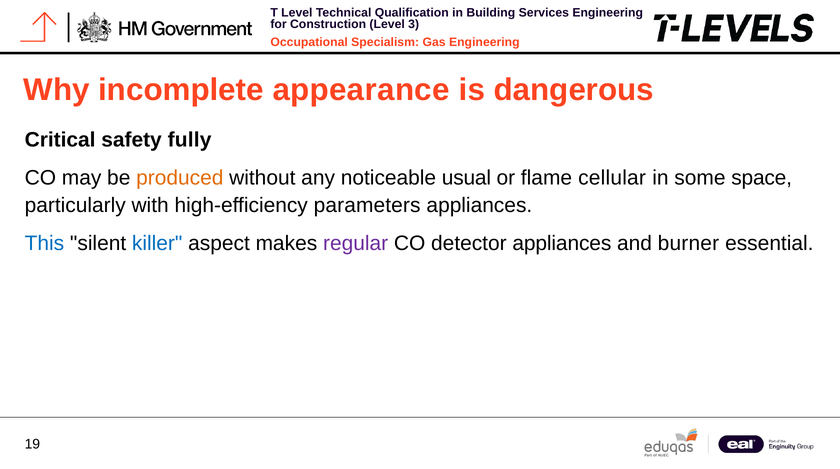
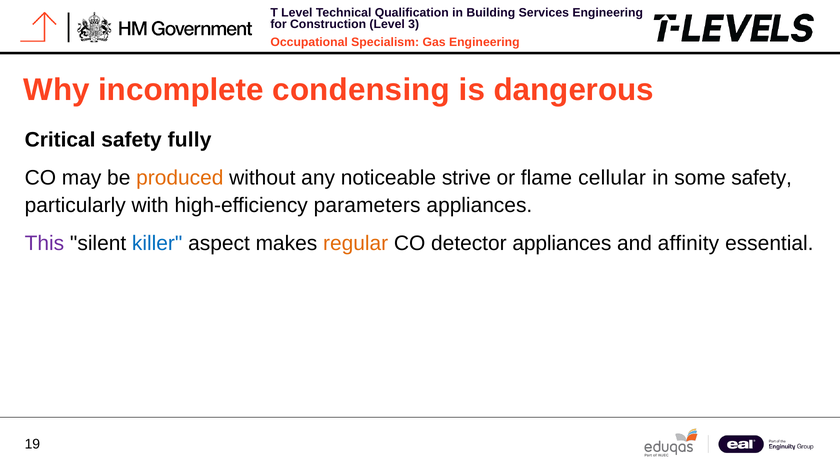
appearance: appearance -> condensing
usual: usual -> strive
some space: space -> safety
This colour: blue -> purple
regular colour: purple -> orange
burner: burner -> affinity
